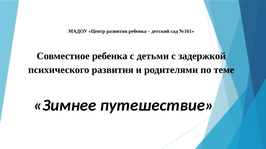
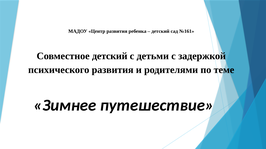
Совместное ребенка: ребенка -> детский
